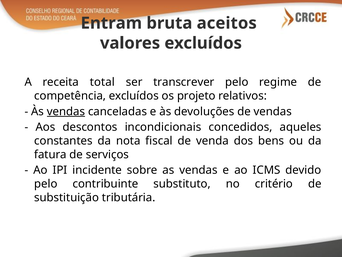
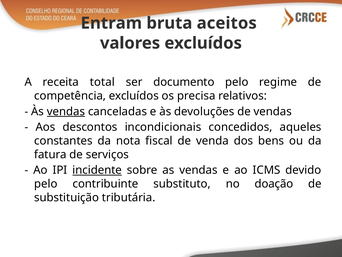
transcrever: transcrever -> documento
projeto: projeto -> precisa
incidente underline: none -> present
critério: critério -> doação
